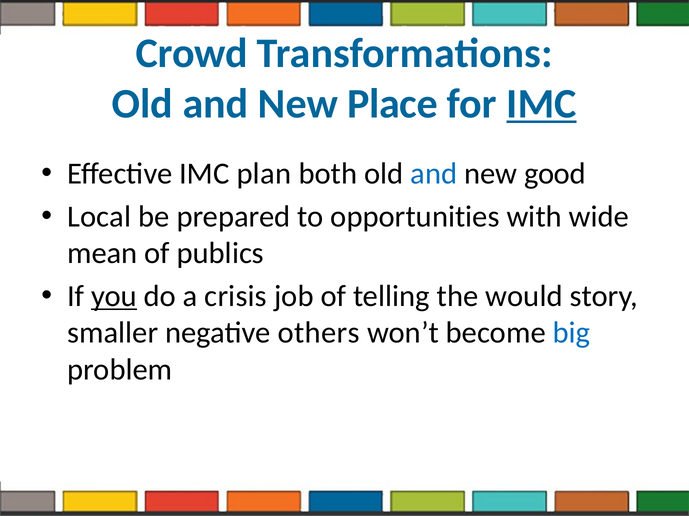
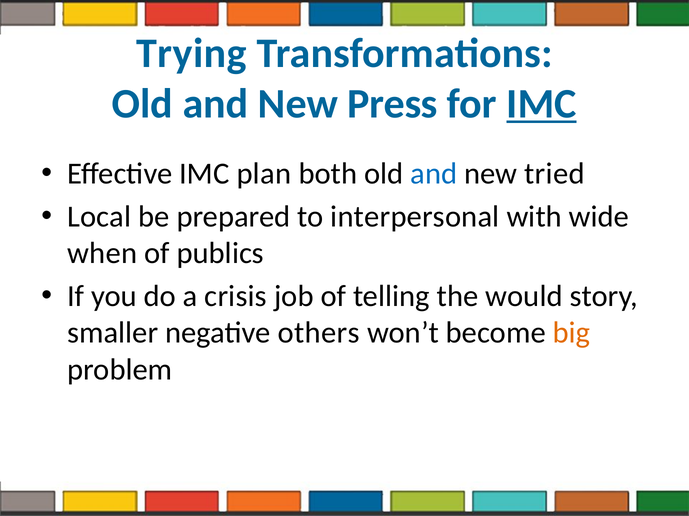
Crowd: Crowd -> Trying
Place: Place -> Press
good: good -> tried
opportunities: opportunities -> interpersonal
mean: mean -> when
you underline: present -> none
big colour: blue -> orange
